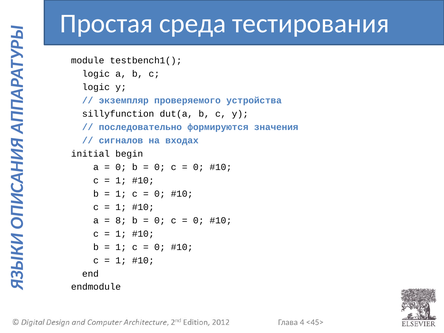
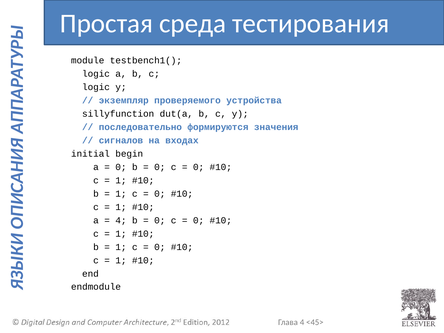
8 at (121, 220): 8 -> 4
